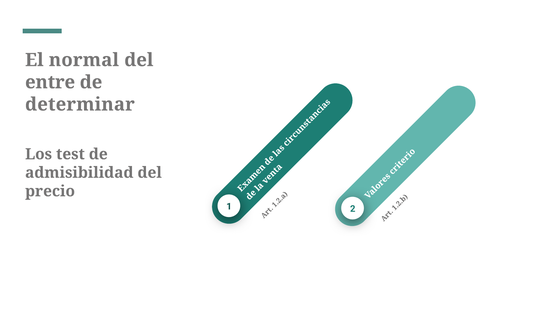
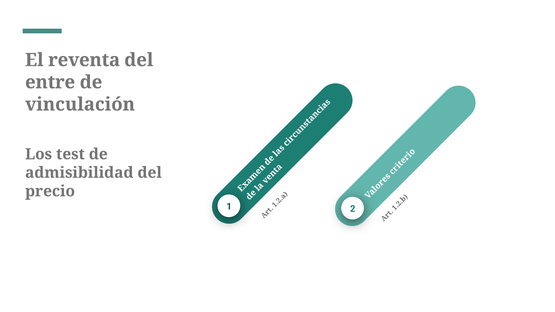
normal: normal -> reventa
determinar: determinar -> vinculación
